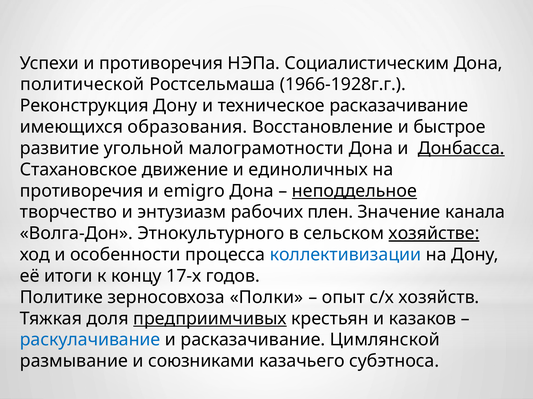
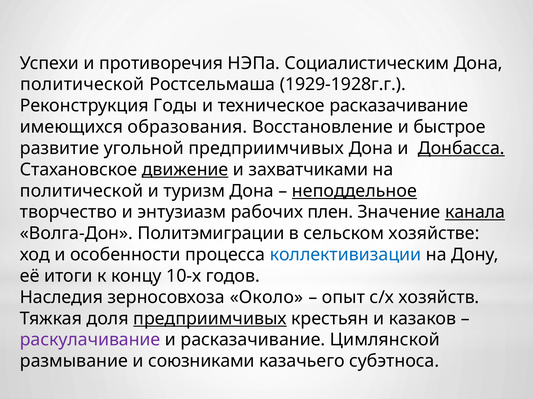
1966-1928г.г: 1966-1928г.г -> 1929-1928г.г
Реконструкция Дону: Дону -> Годы
угольной малограмотности: малограмотности -> предприимчивых
движение underline: none -> present
единоличных: единоличных -> захватчиками
противоречия at (82, 191): противоречия -> политической
emigro: emigro -> туризм
канала underline: none -> present
Этнокультурного: Этнокультурного -> Политэмиграции
хозяйстве underline: present -> none
17-х: 17-х -> 10-х
Политике: Политике -> Наследия
Полки: Полки -> Около
раскулачивание colour: blue -> purple
